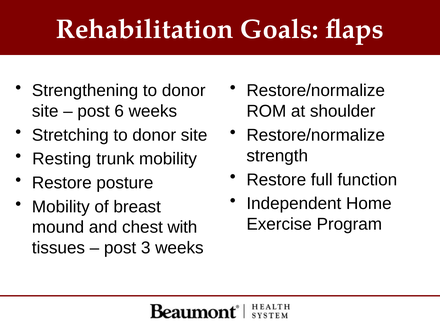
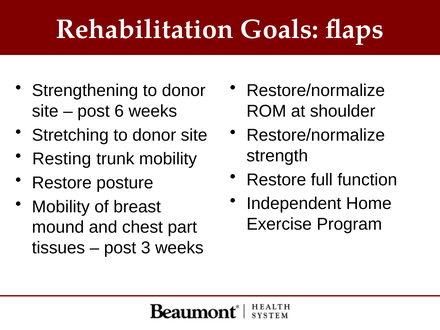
with: with -> part
